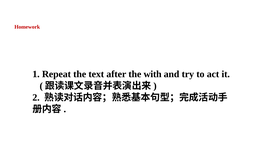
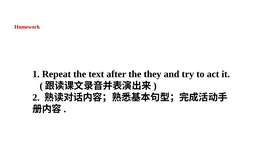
with: with -> they
